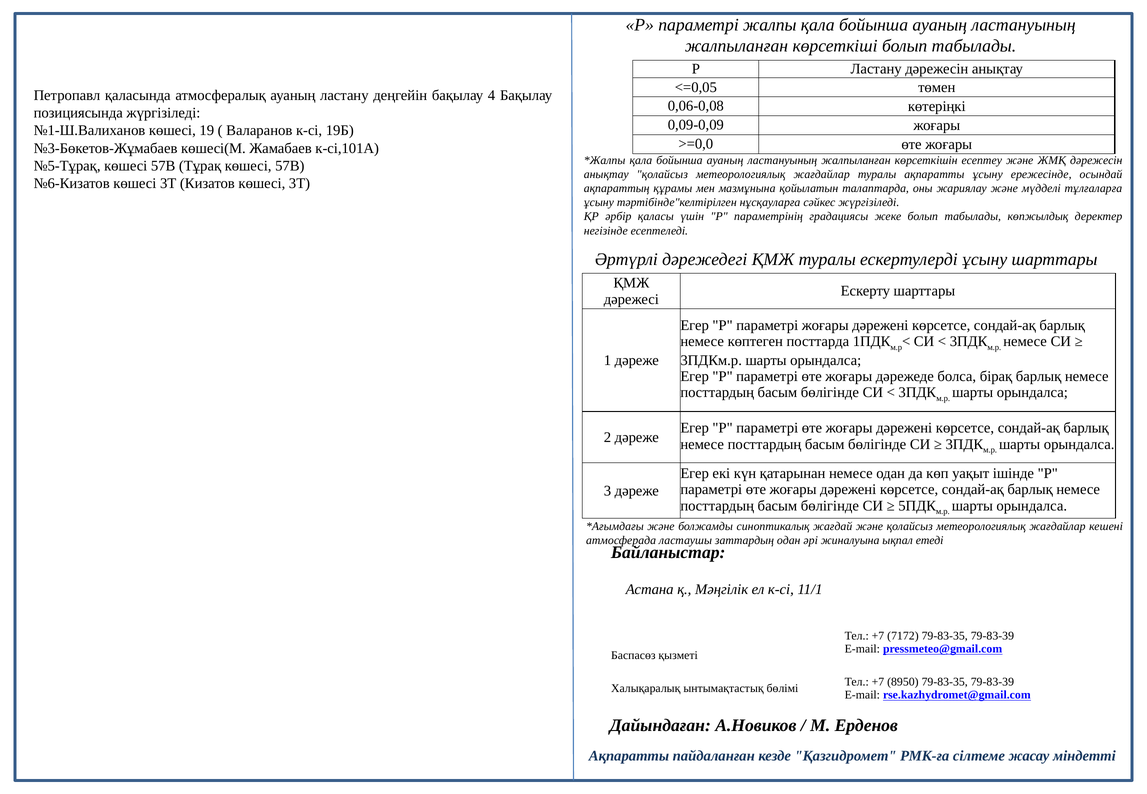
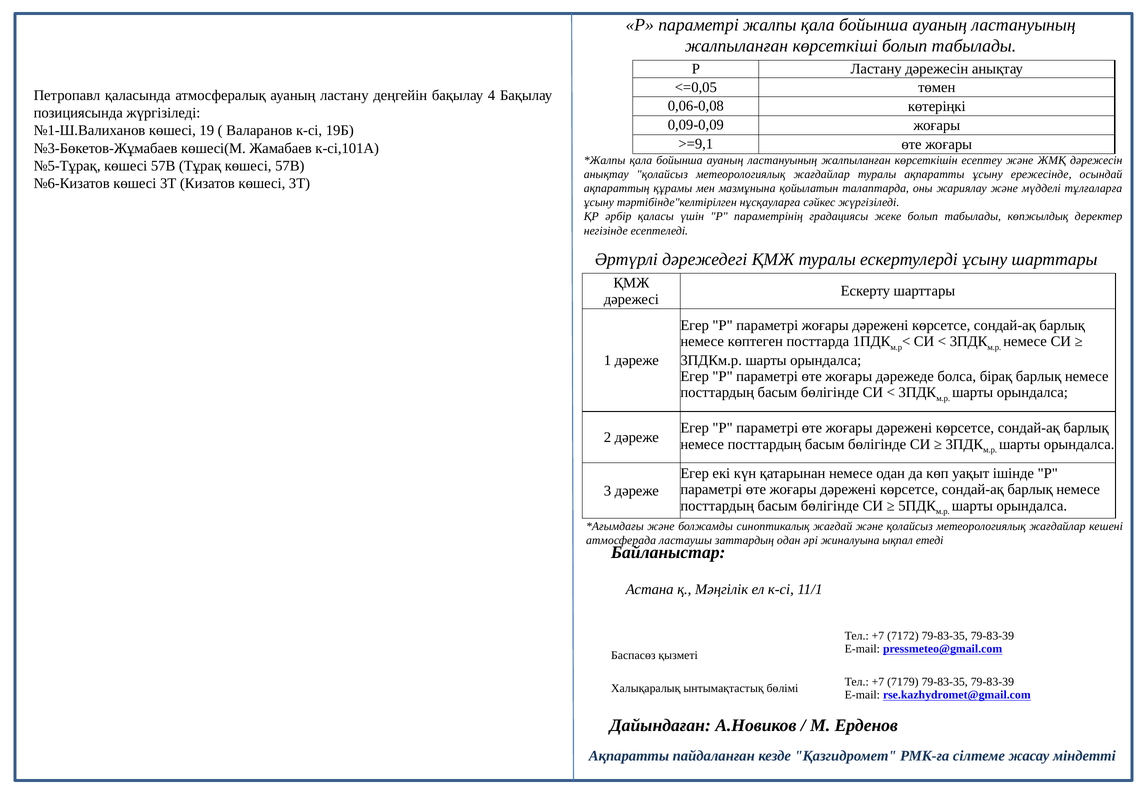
>=0,0: >=0,0 -> >=9,1
8950: 8950 -> 7179
